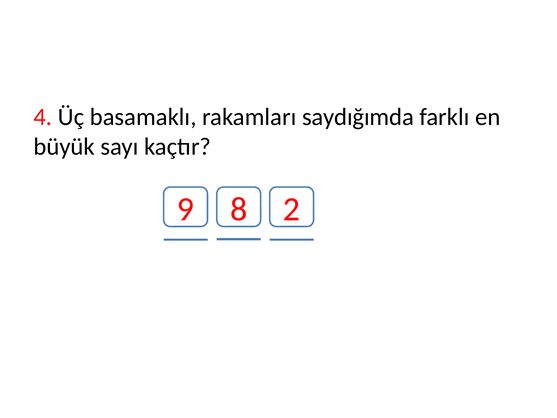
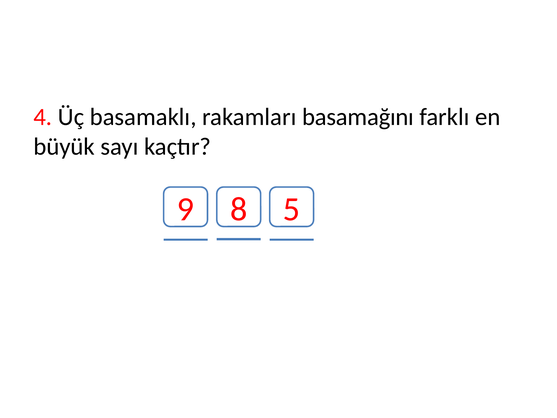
saydığımda: saydığımda -> basamağını
2: 2 -> 5
